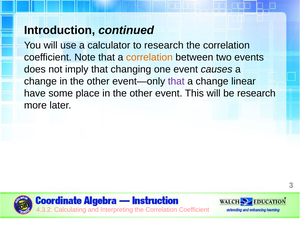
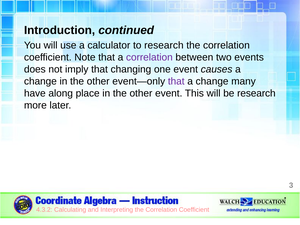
correlation at (149, 57) colour: orange -> purple
linear: linear -> many
some: some -> along
